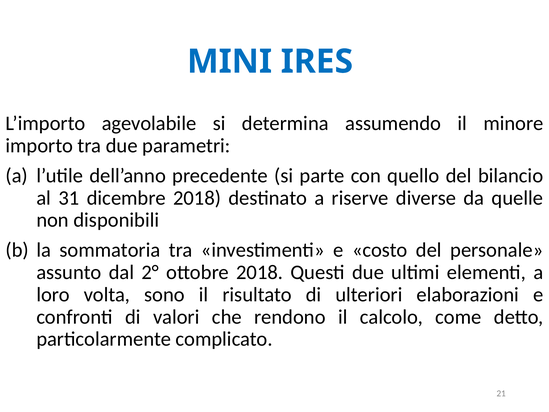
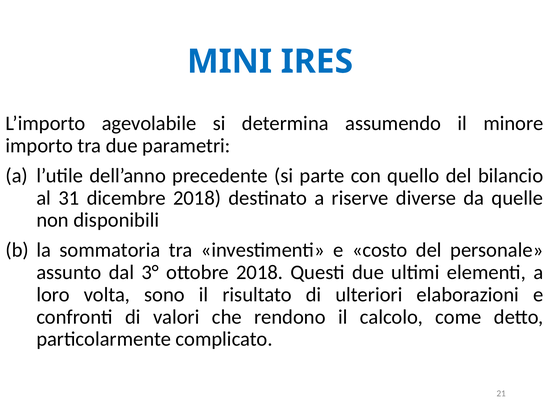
2°: 2° -> 3°
